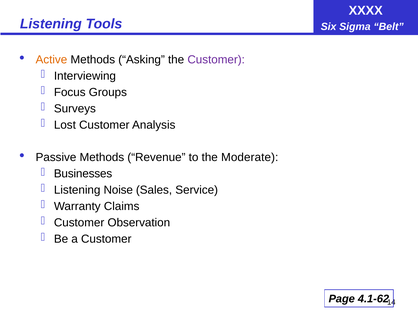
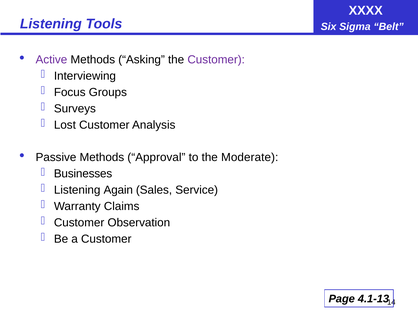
Active colour: orange -> purple
Revenue: Revenue -> Approval
Noise: Noise -> Again
4.1-62: 4.1-62 -> 4.1-13
